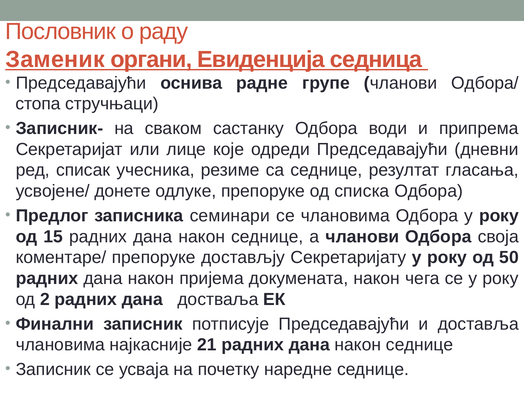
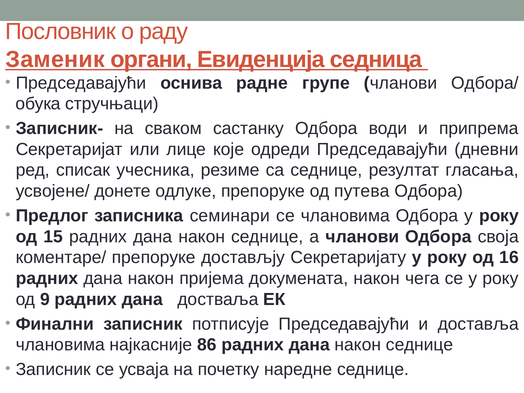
стопа: стопа -> обука
списка: списка -> путева
50: 50 -> 16
2: 2 -> 9
21: 21 -> 86
